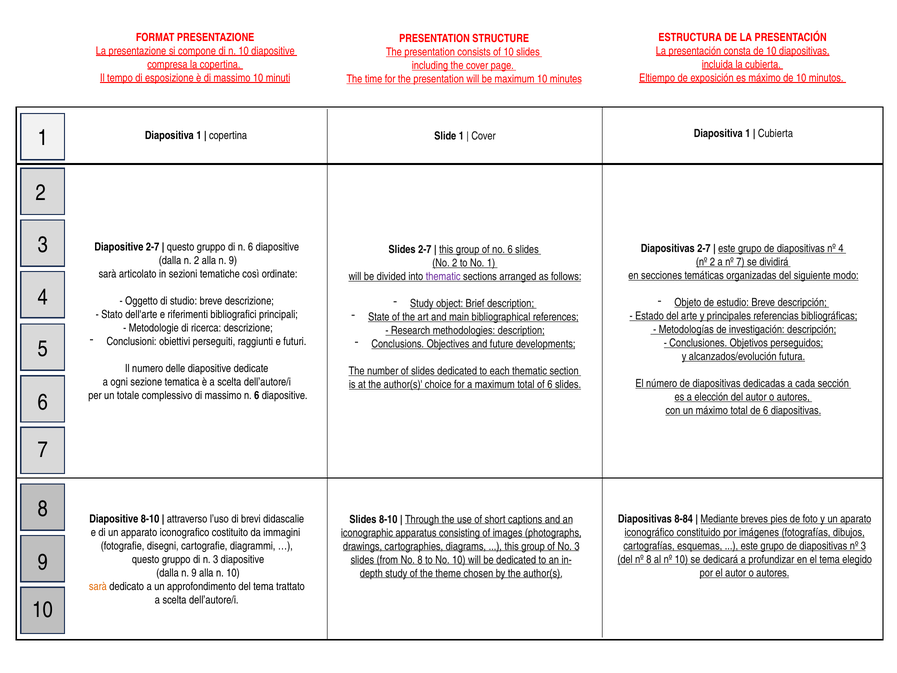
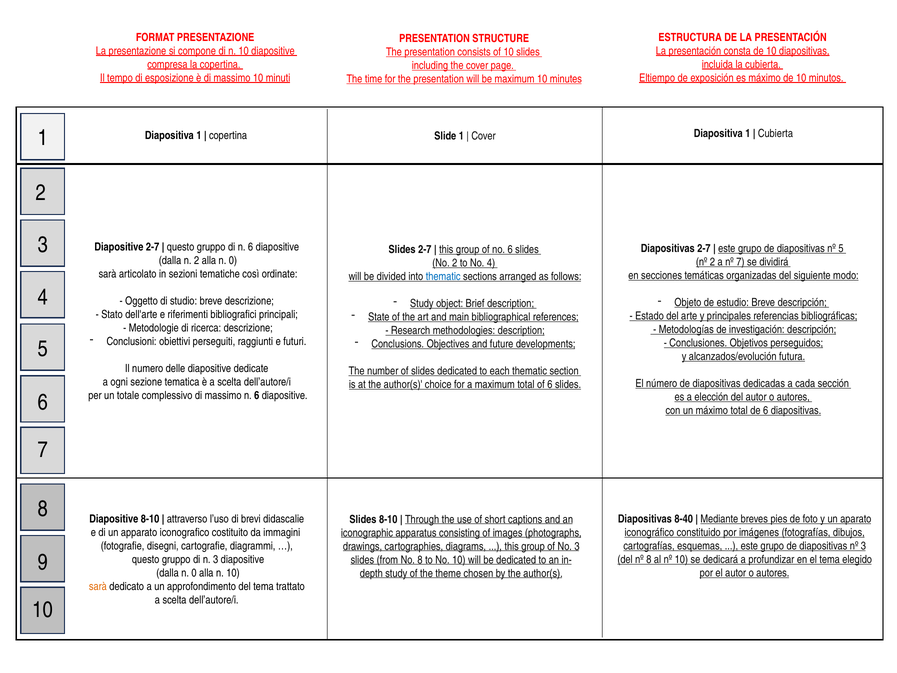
nº 4: 4 -> 5
alla n 9: 9 -> 0
No 1: 1 -> 4
thematic at (443, 277) colour: purple -> blue
8-84: 8-84 -> 8-40
dalla n 9: 9 -> 0
